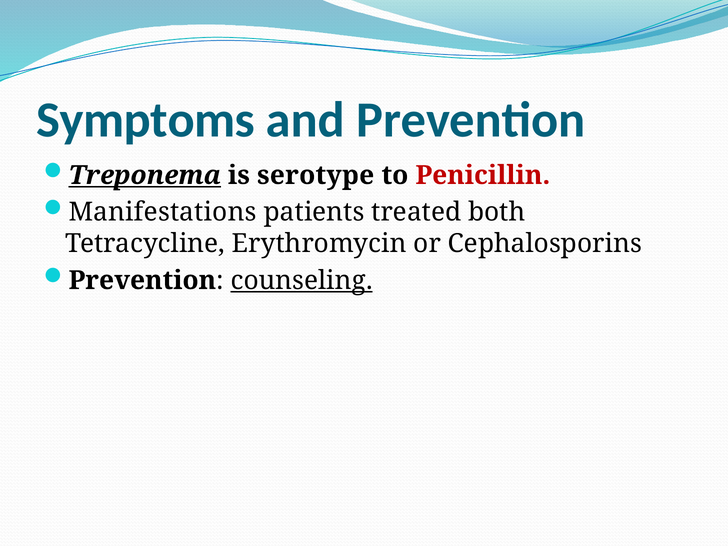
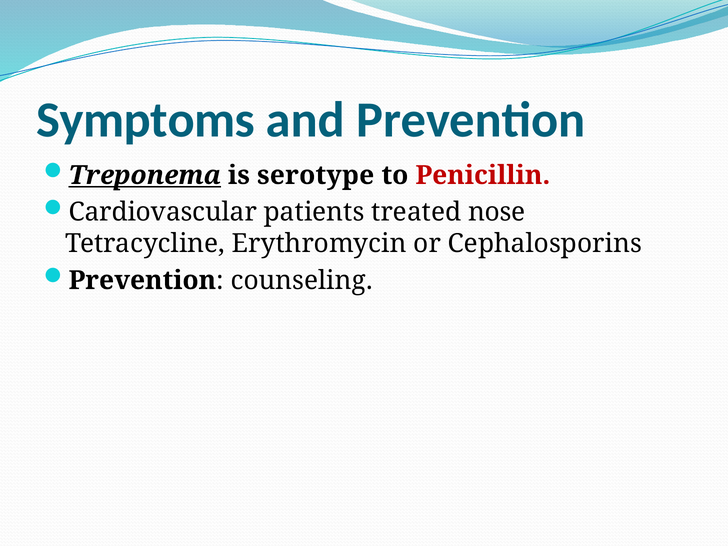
Manifestations: Manifestations -> Cardiovascular
both: both -> nose
counseling underline: present -> none
